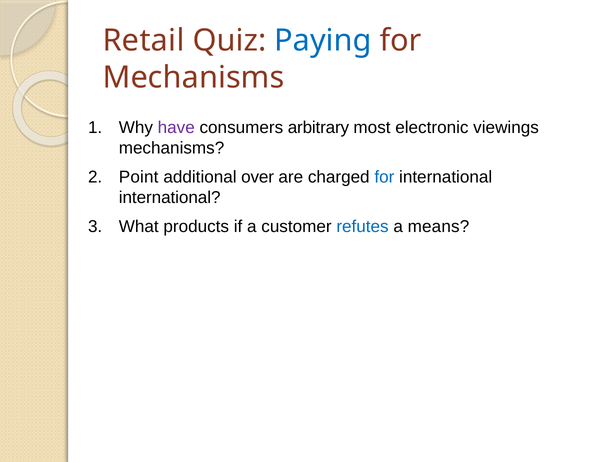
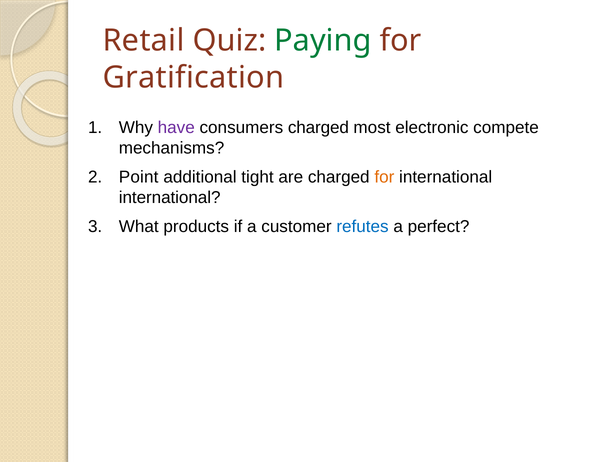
Paying colour: blue -> green
Mechanisms at (194, 77): Mechanisms -> Gratification
consumers arbitrary: arbitrary -> charged
viewings: viewings -> compete
over: over -> tight
for at (384, 177) colour: blue -> orange
means: means -> perfect
